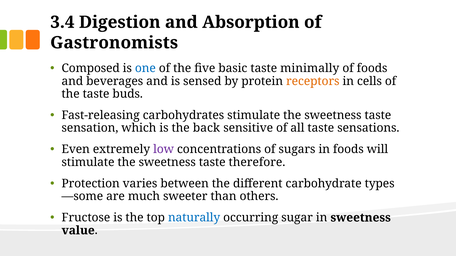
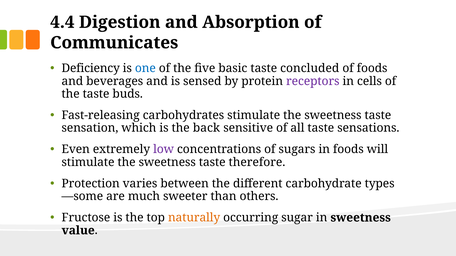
3.4: 3.4 -> 4.4
Gastronomists: Gastronomists -> Communicates
Composed: Composed -> Deficiency
minimally: minimally -> concluded
receptors colour: orange -> purple
naturally colour: blue -> orange
